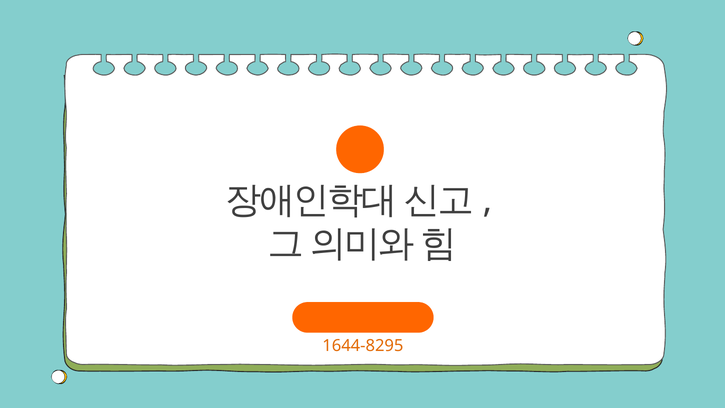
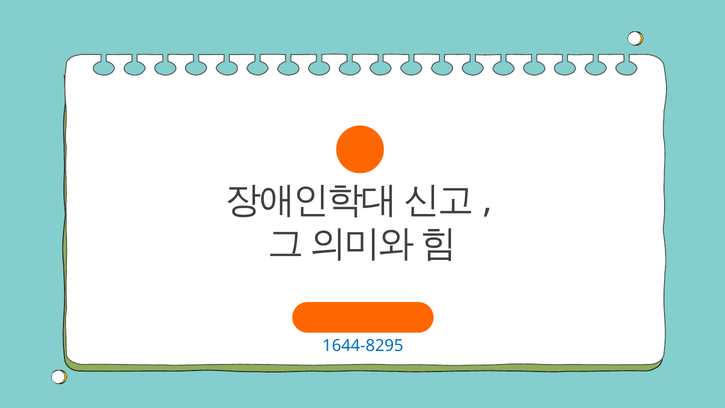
1644-8295 colour: orange -> blue
